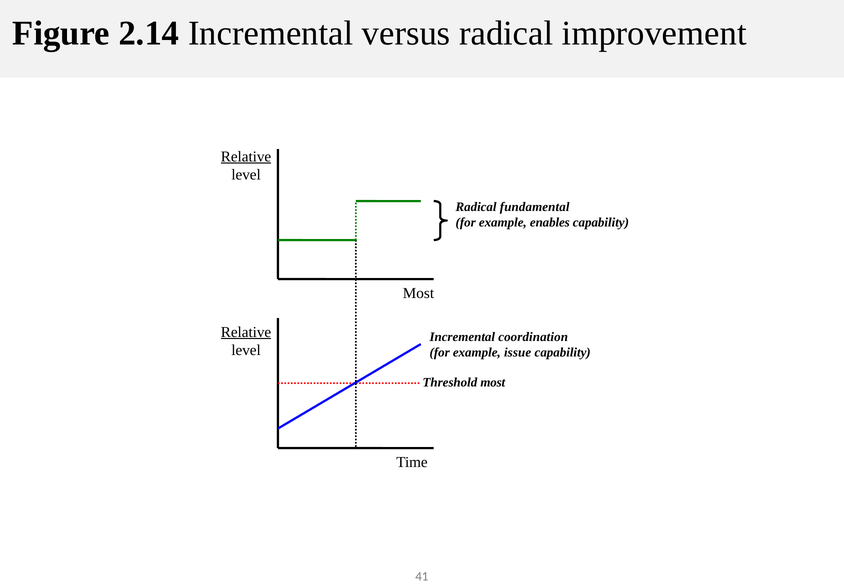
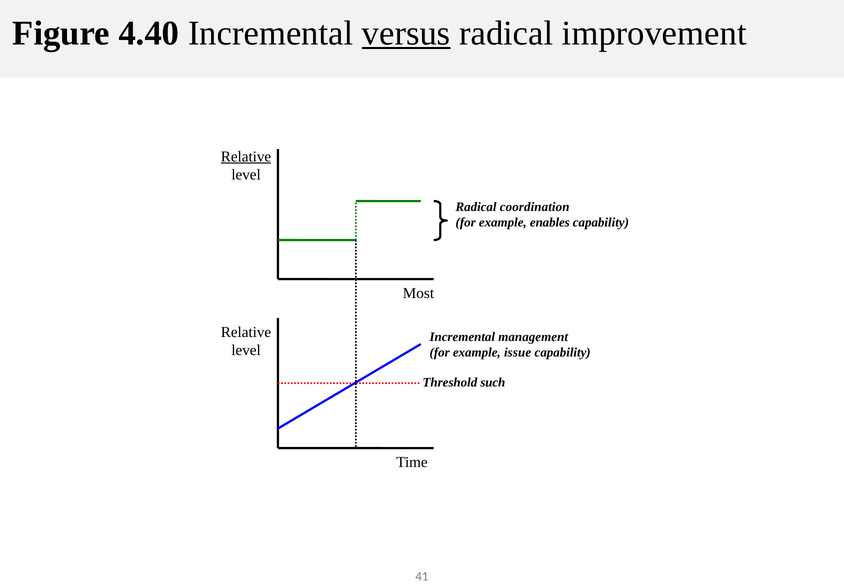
2.14: 2.14 -> 4.40
versus underline: none -> present
fundamental: fundamental -> coordination
Relative at (246, 332) underline: present -> none
coordination: coordination -> management
Threshold most: most -> such
